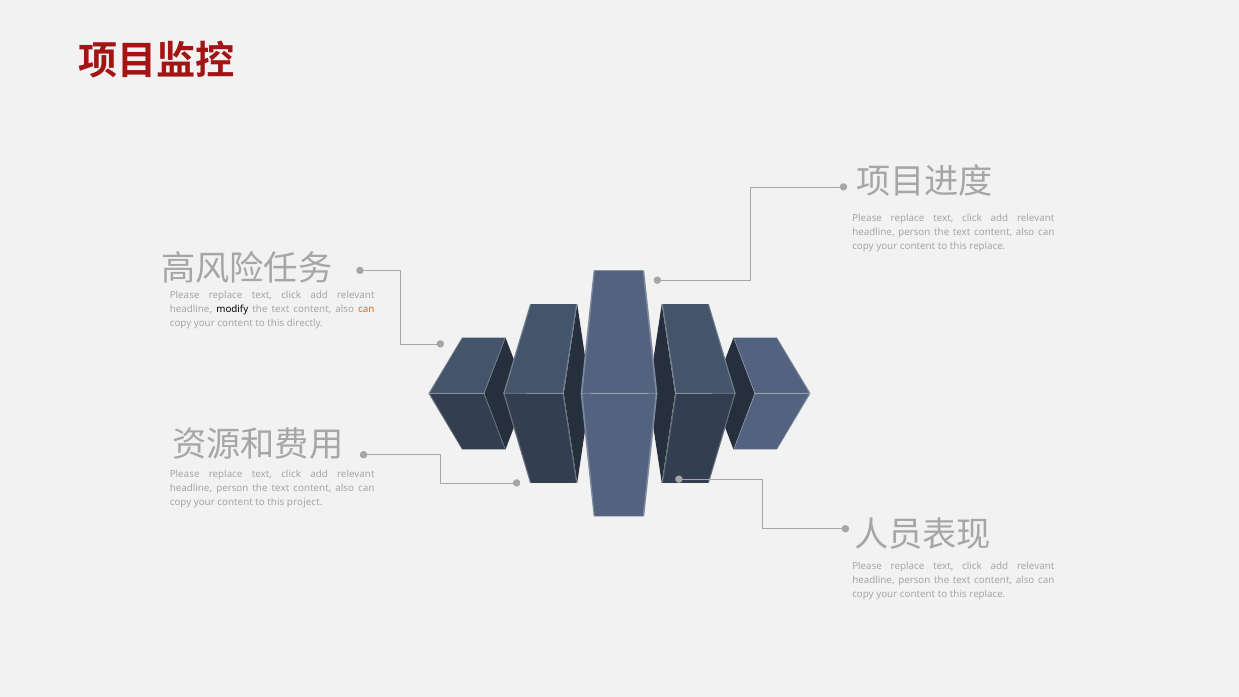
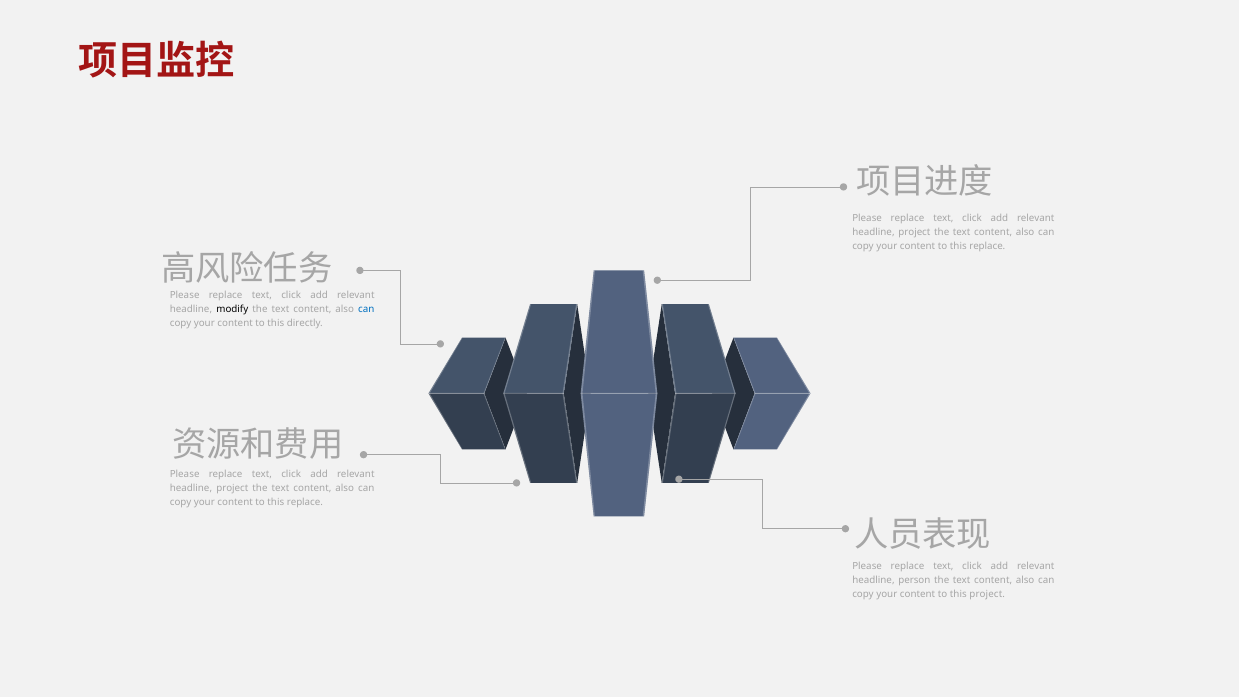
person at (914, 232): person -> project
can at (366, 310) colour: orange -> blue
person at (232, 488): person -> project
project at (305, 502): project -> replace
replace at (987, 594): replace -> project
